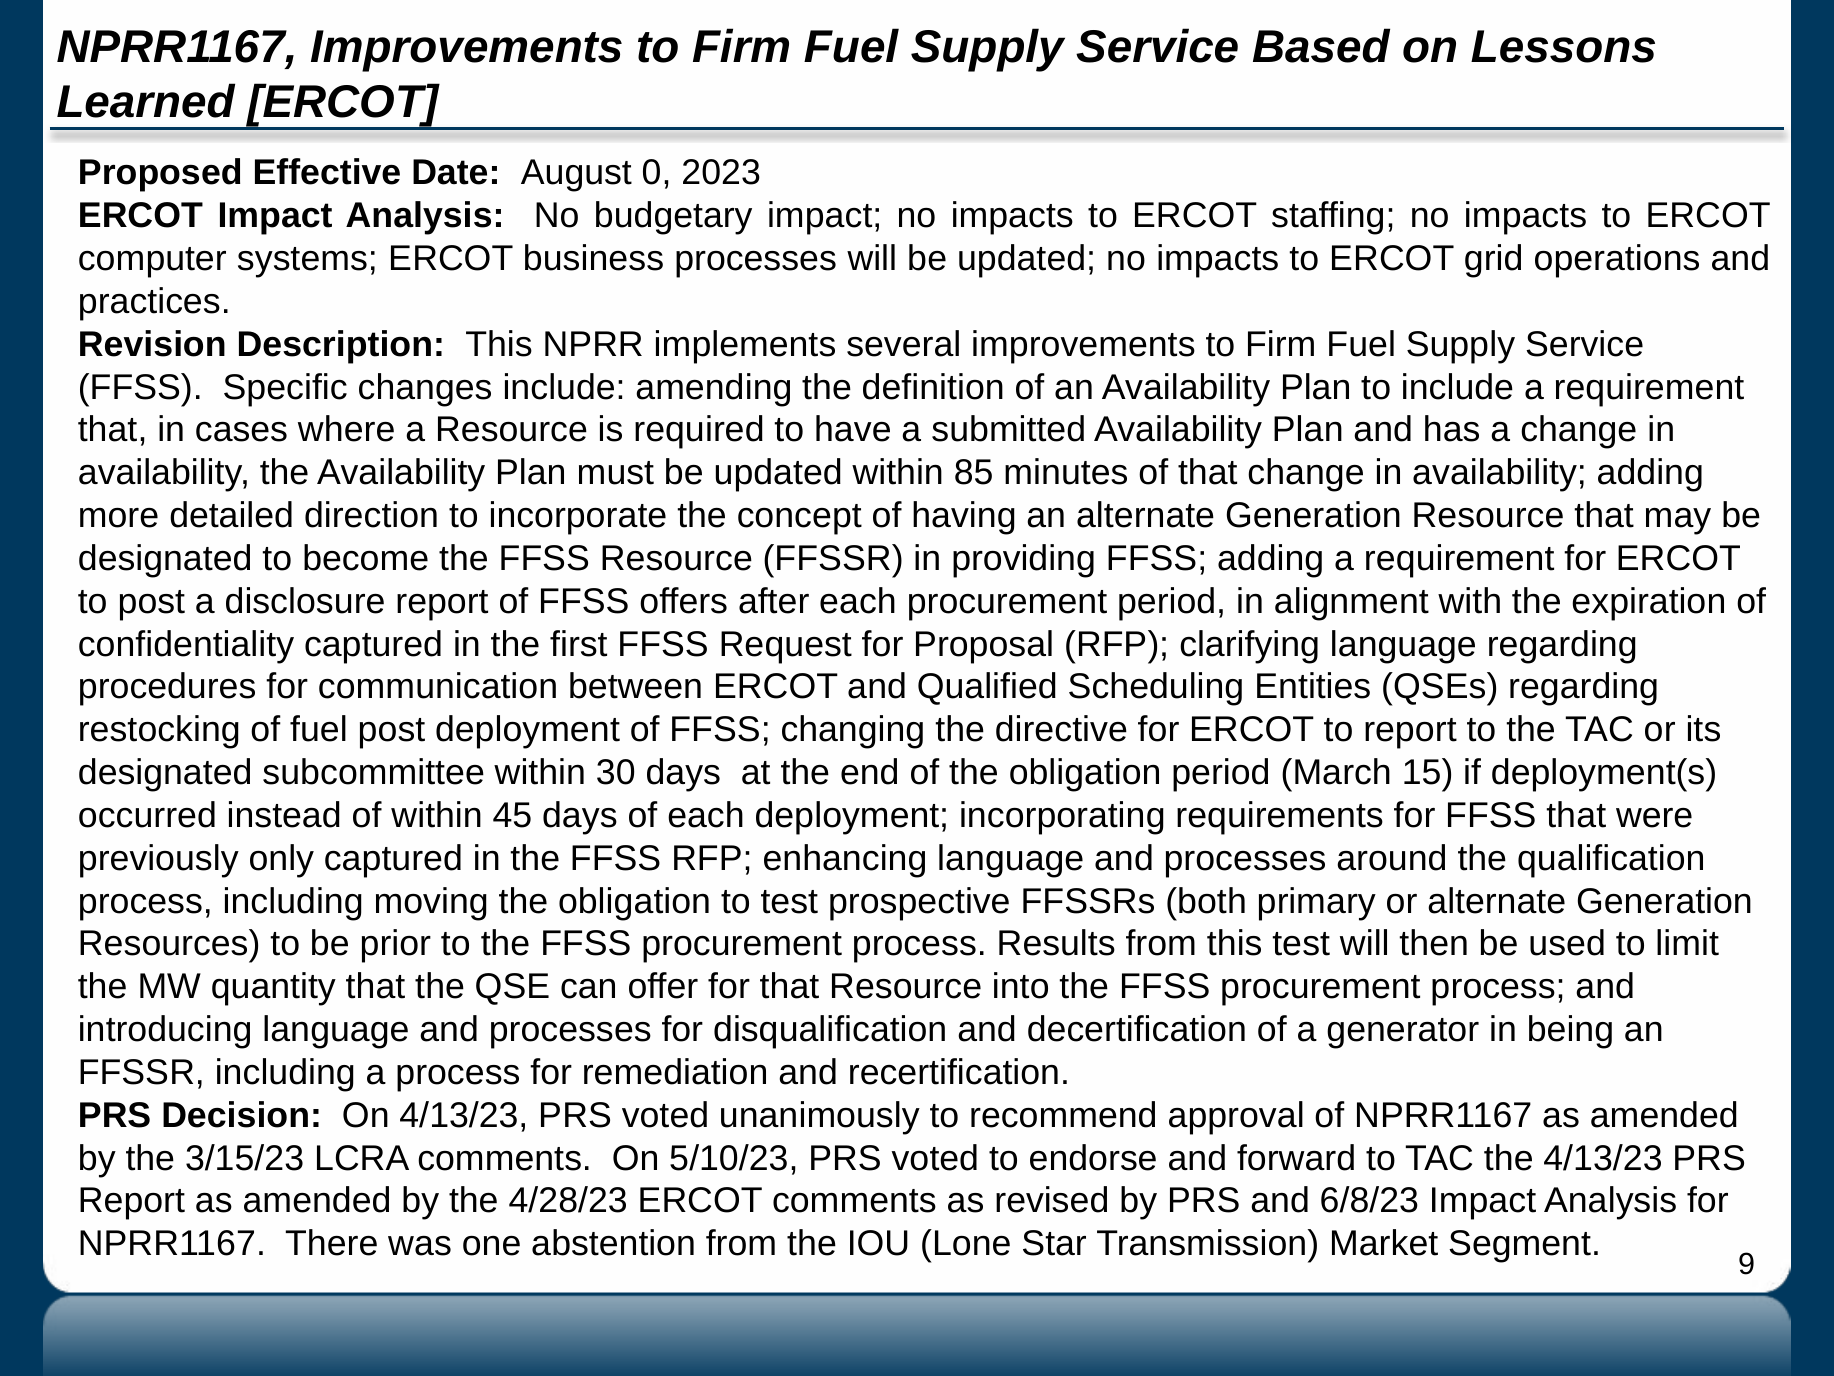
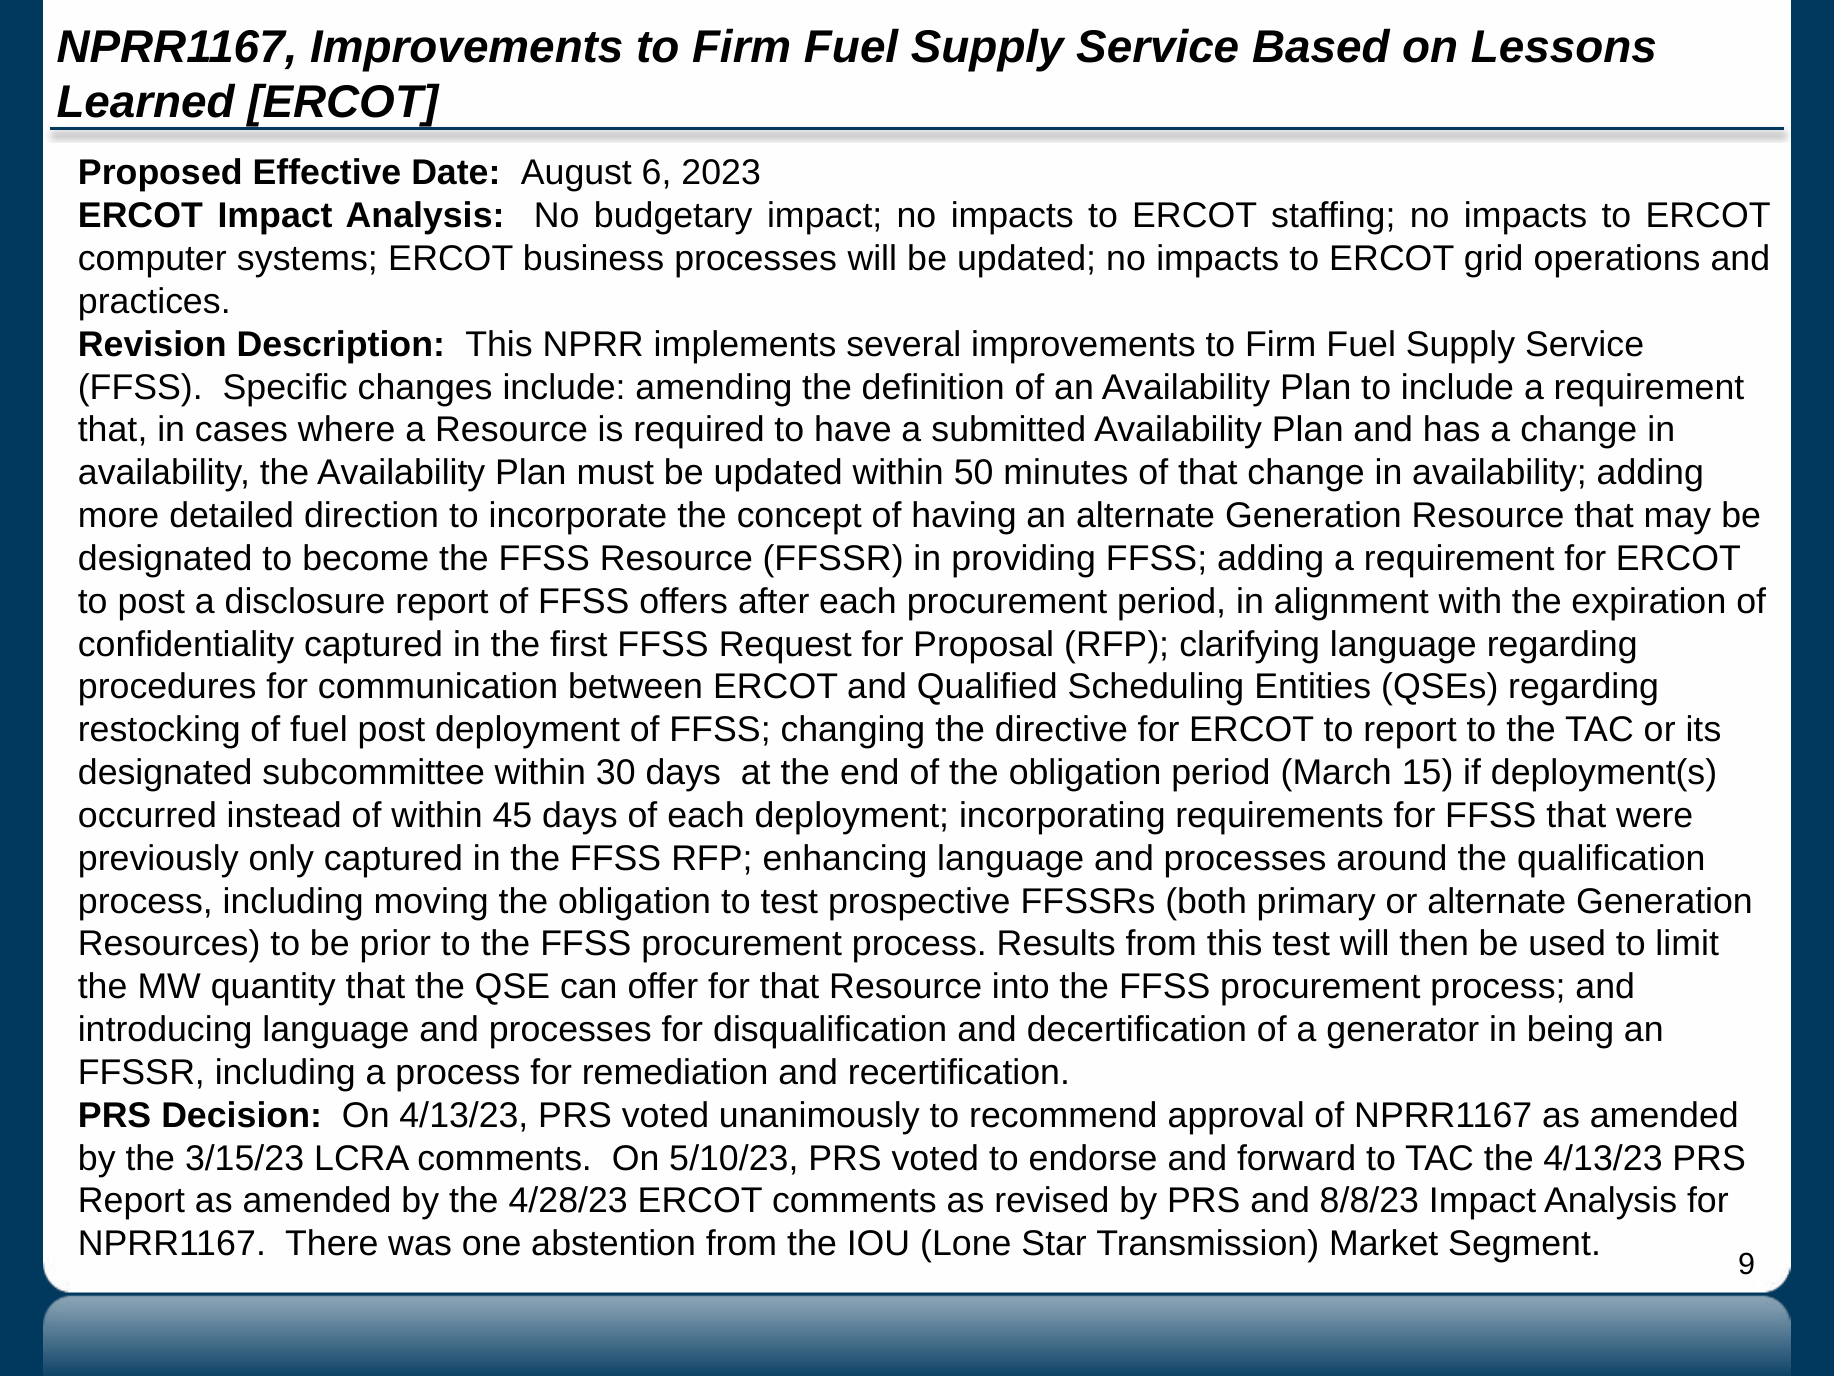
0: 0 -> 6
85: 85 -> 50
6/8/23: 6/8/23 -> 8/8/23
